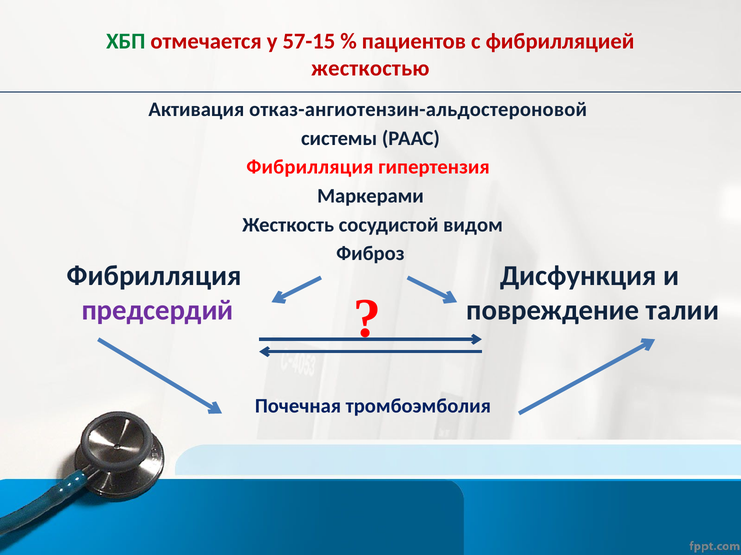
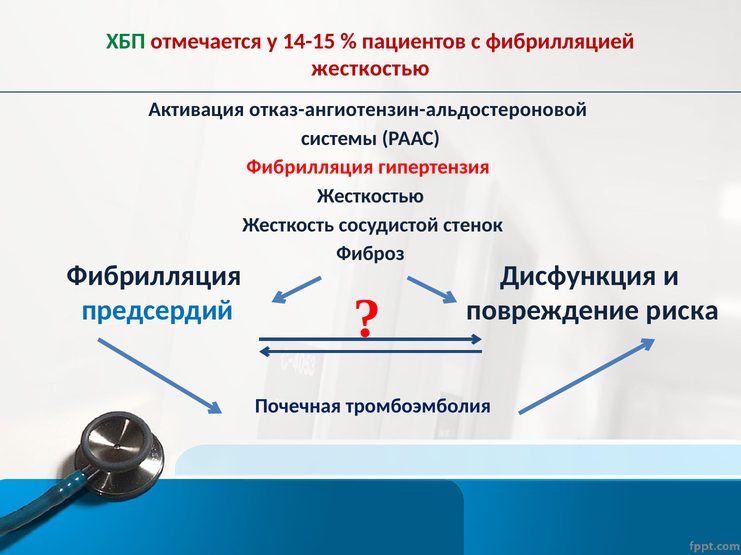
57-15: 57-15 -> 14-15
Маркерами at (370, 196): Маркерами -> Жесткостью
видом: видом -> стенок
предсердий colour: purple -> blue
талии: талии -> риска
